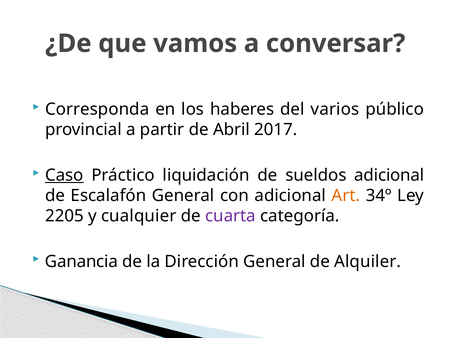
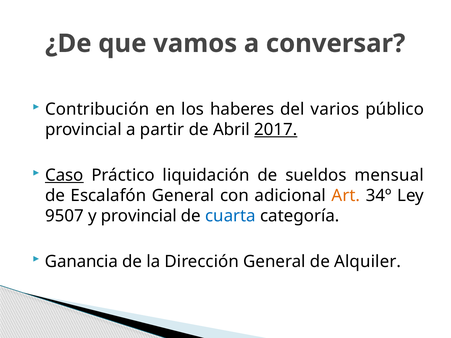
Corresponda: Corresponda -> Contribución
2017 underline: none -> present
sueldos adicional: adicional -> mensual
2205: 2205 -> 9507
y cualquier: cualquier -> provincial
cuarta colour: purple -> blue
